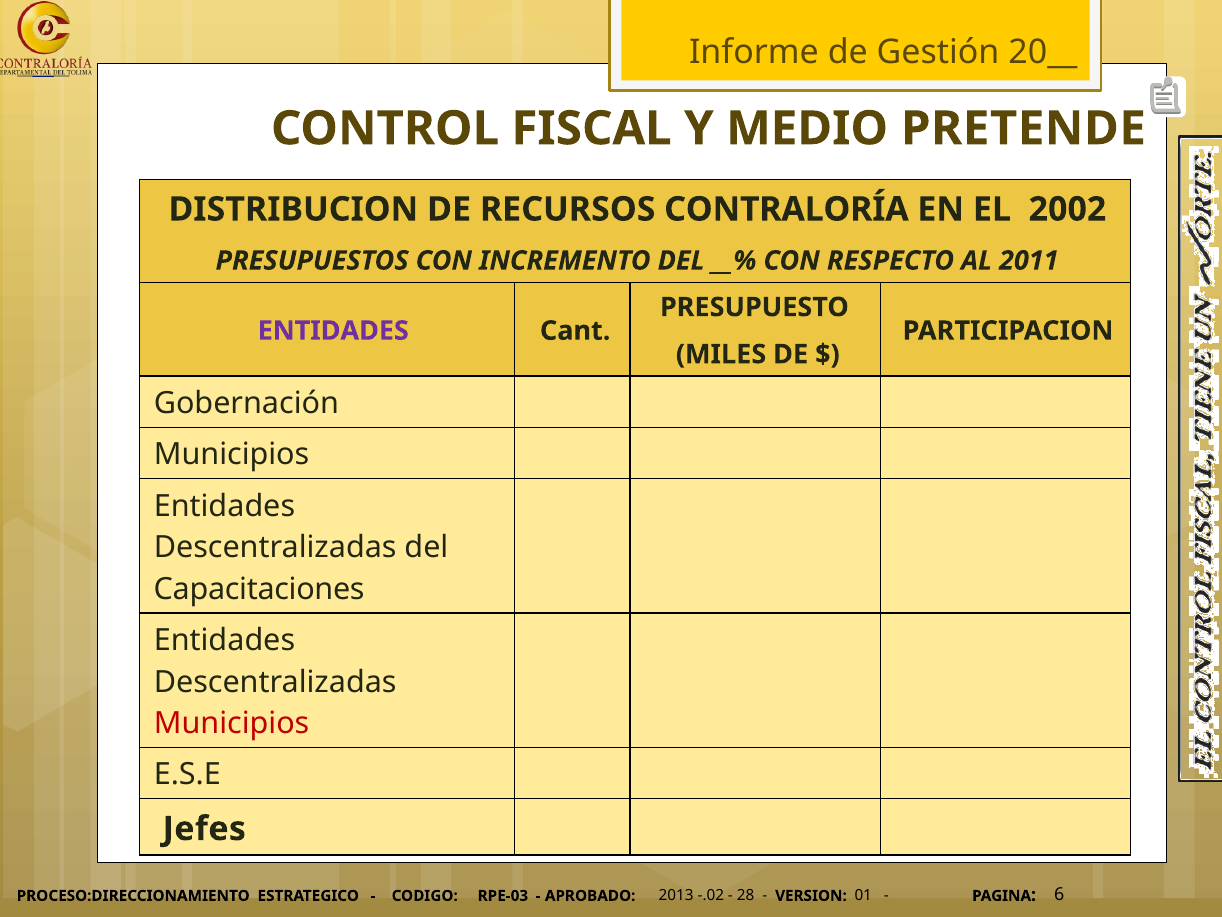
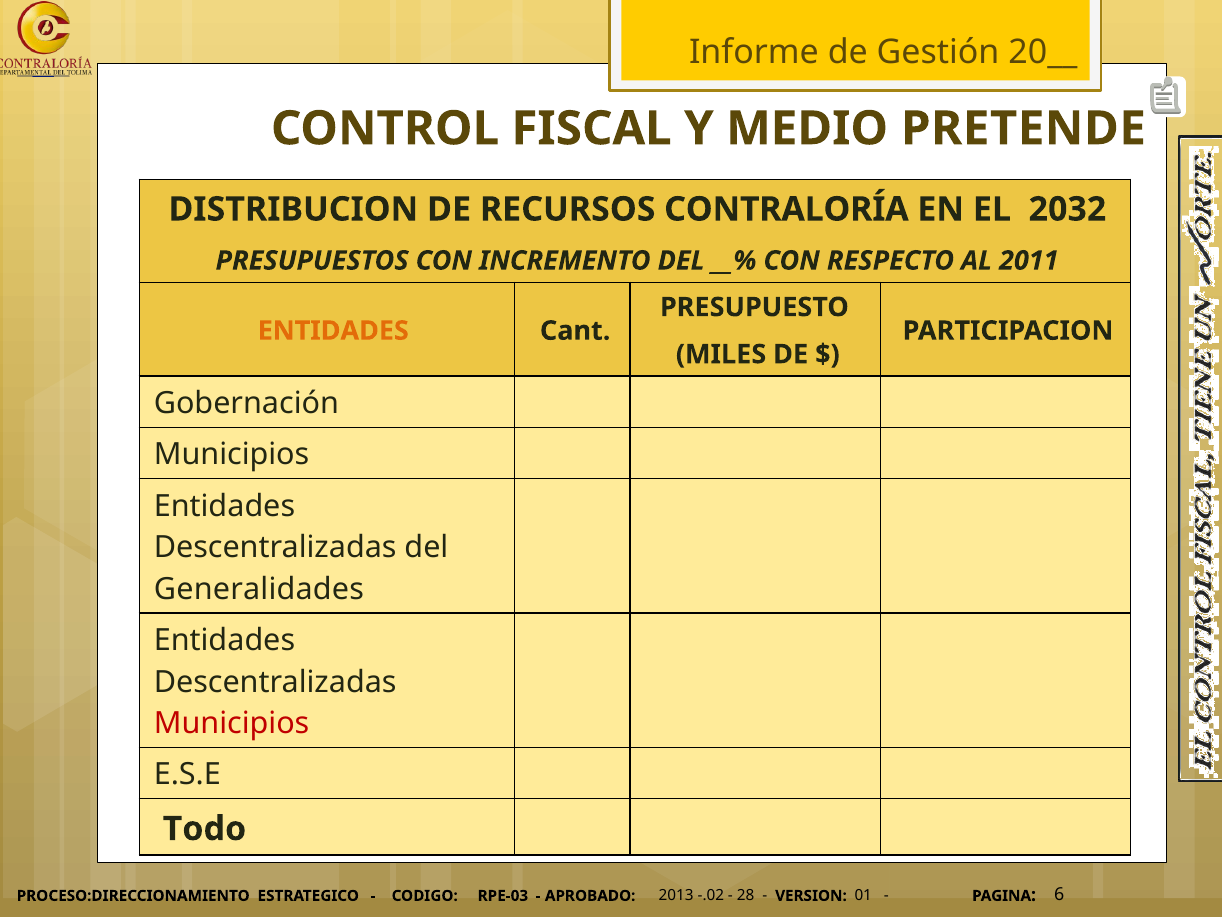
2002: 2002 -> 2032
ENTIDADES at (333, 331) colour: purple -> orange
Capacitaciones: Capacitaciones -> Generalidades
Jefes: Jefes -> Todo
